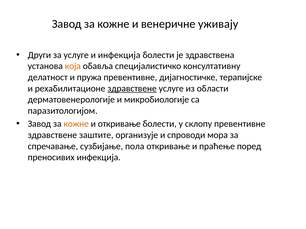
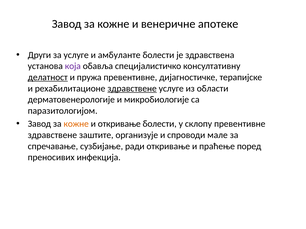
уживају: уживају -> апотеке
и инфекција: инфекција -> амбуланте
која colour: orange -> purple
делатност underline: none -> present
мора: мора -> мале
пола: пола -> ради
